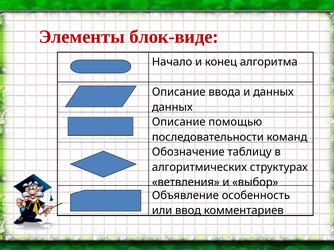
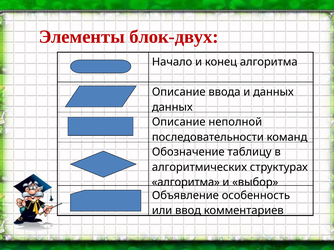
блок-виде: блок-виде -> блок-двух
помощью: помощью -> неполной
ветвления at (186, 183): ветвления -> алгоритма
